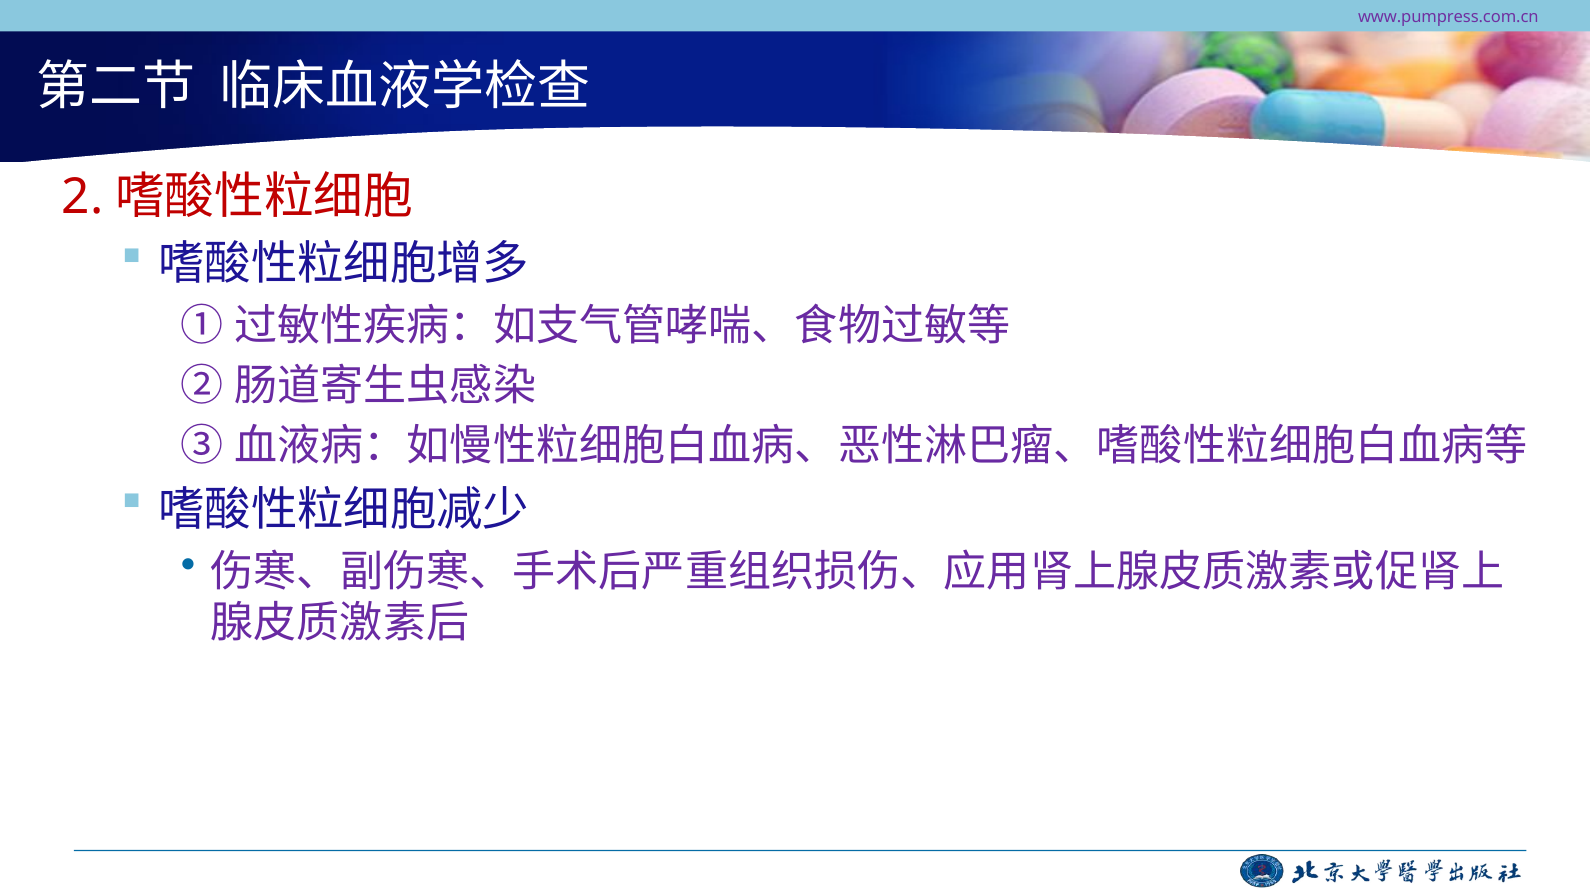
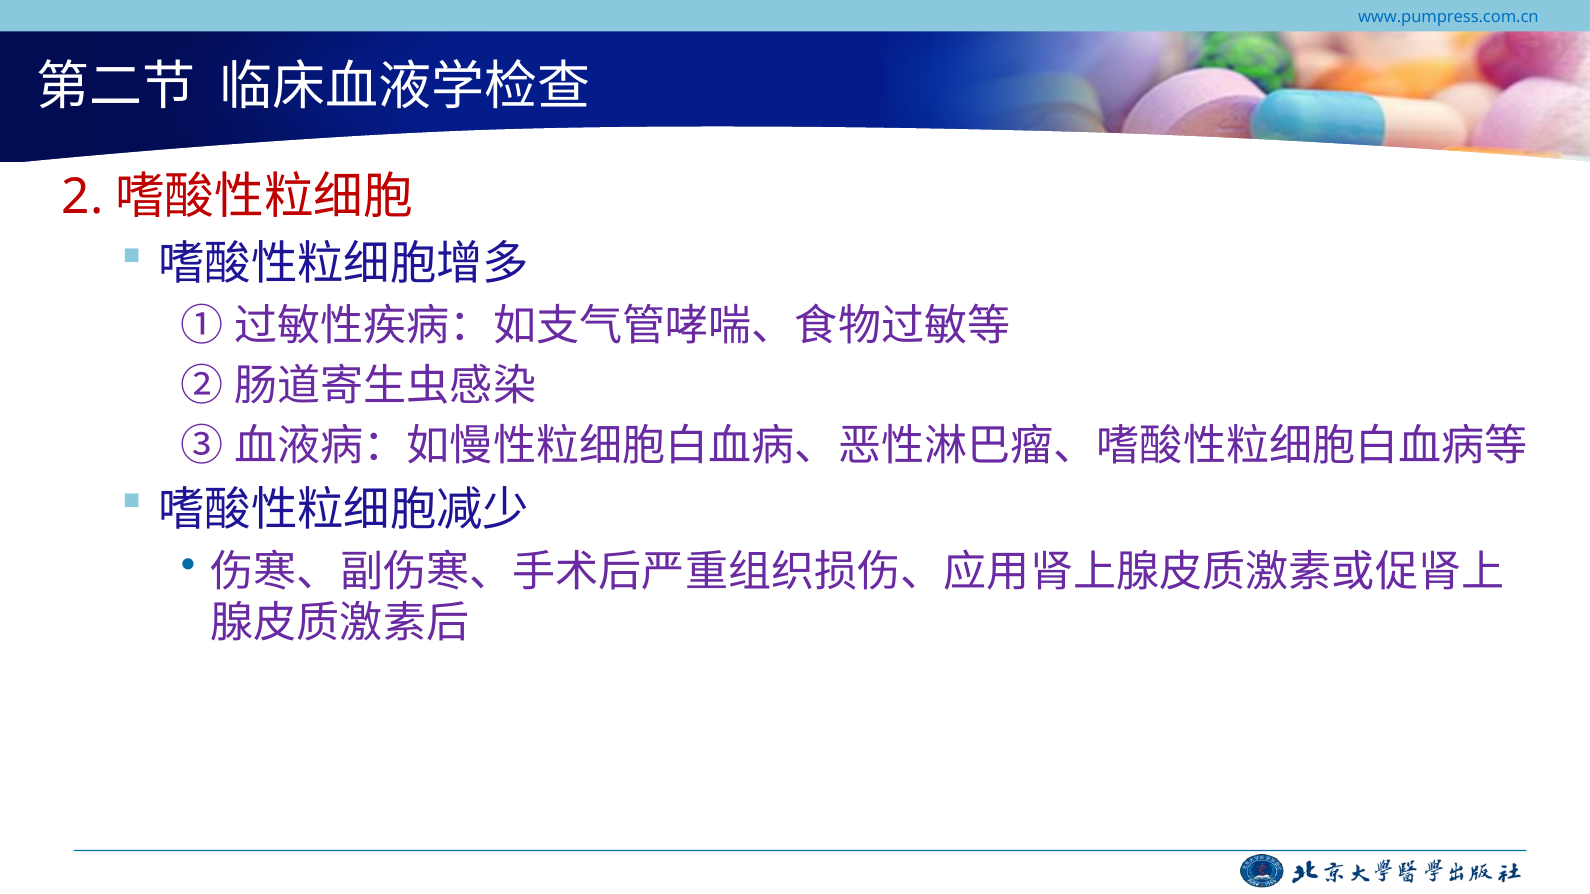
www.pumpress.com.cn colour: purple -> blue
